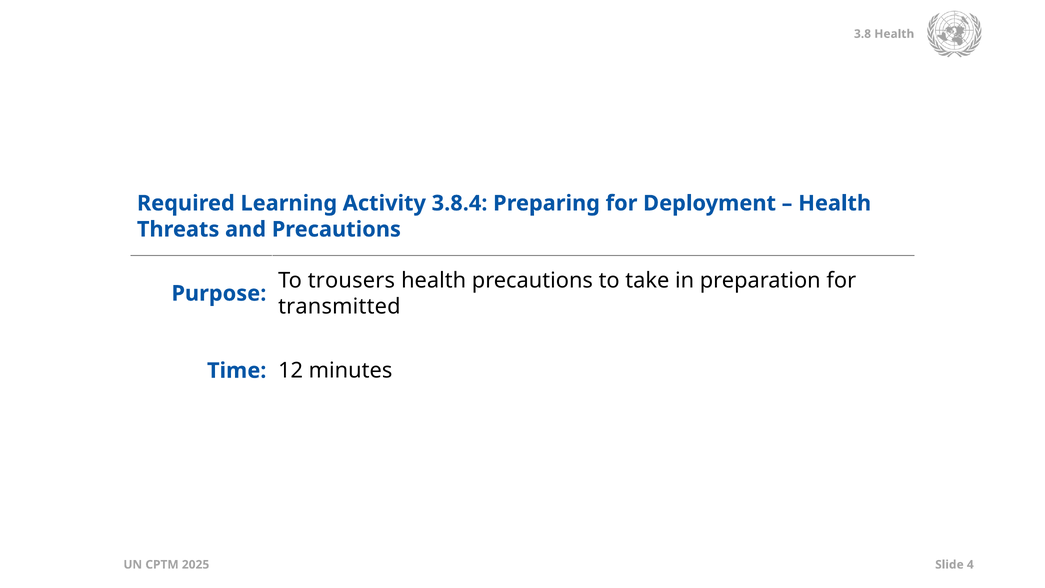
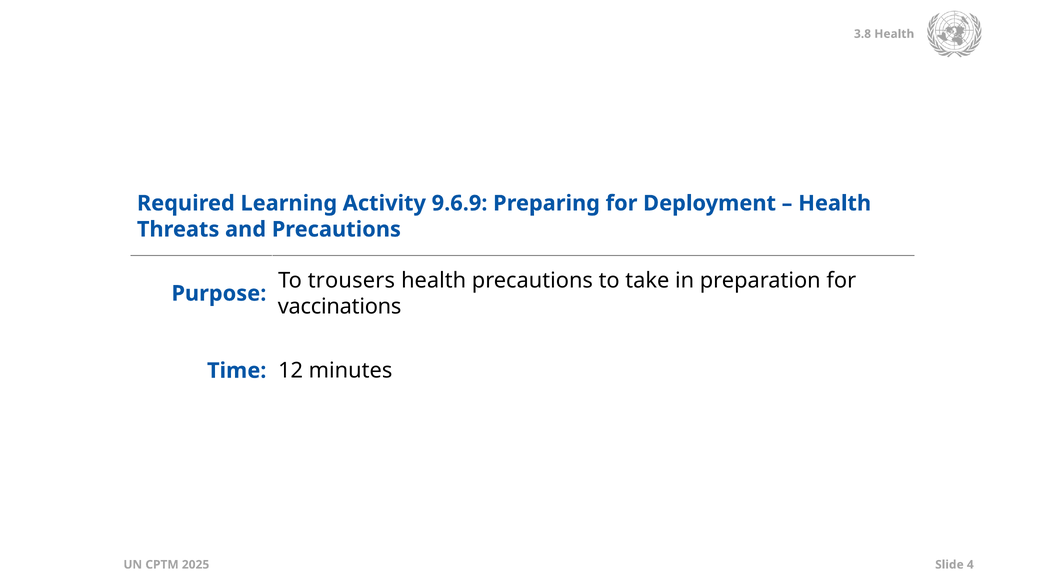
3.8.4: 3.8.4 -> 9.6.9
transmitted: transmitted -> vaccinations
